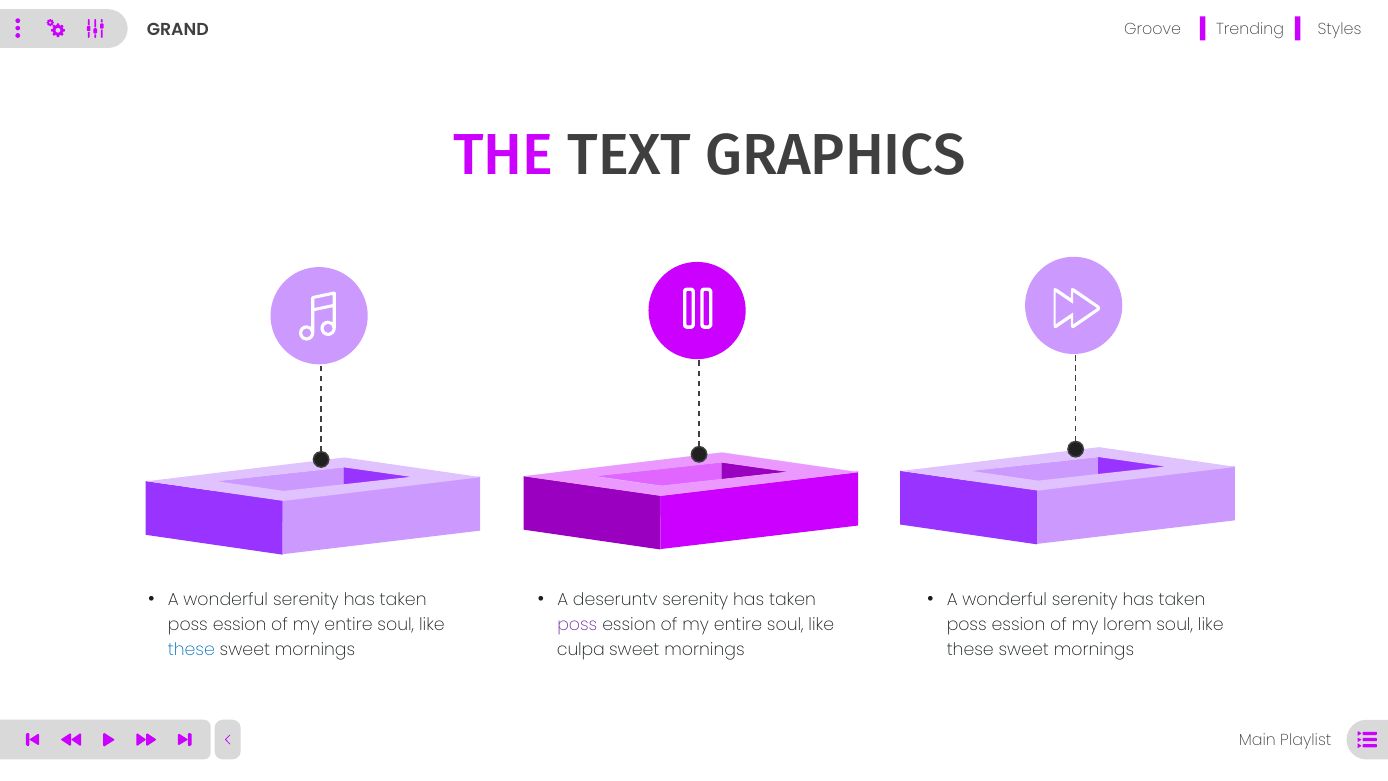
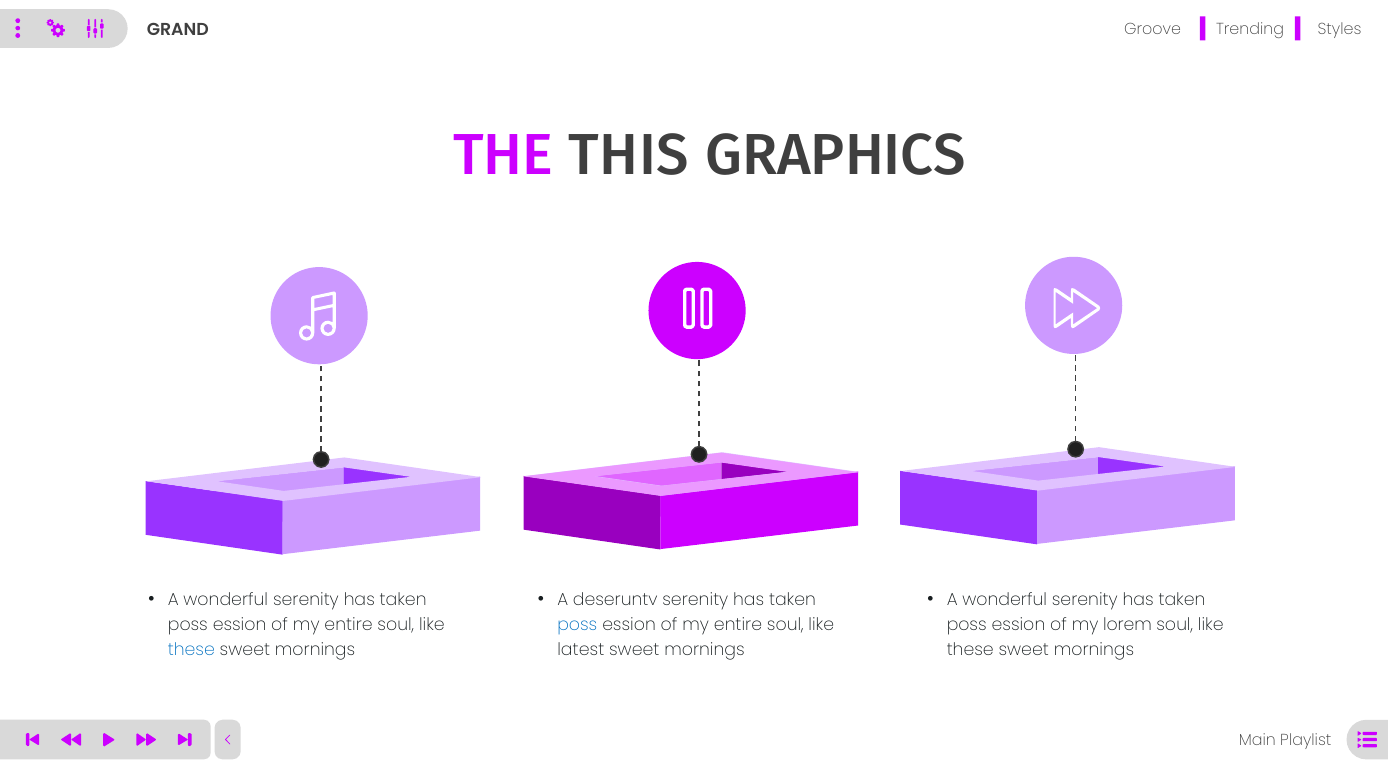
TEXT: TEXT -> THIS
poss at (577, 624) colour: purple -> blue
culpa: culpa -> latest
